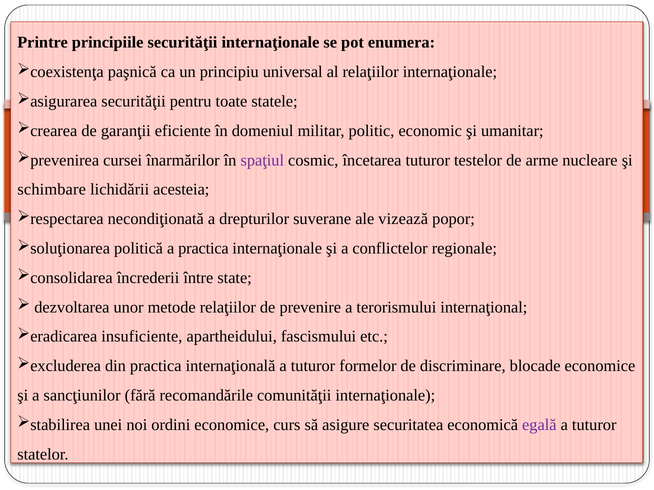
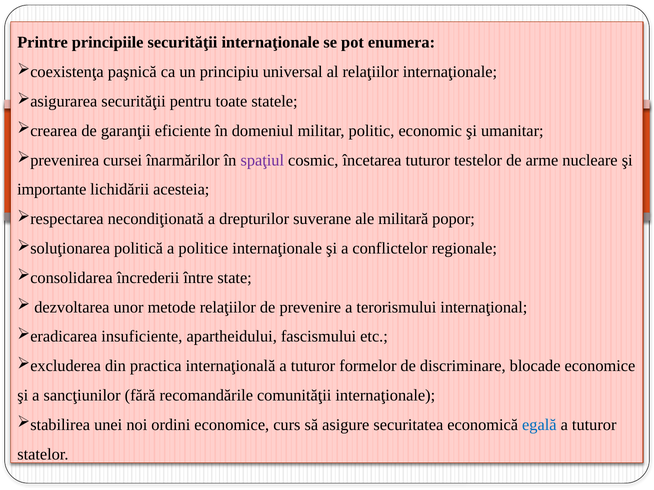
schimbare: schimbare -> importante
vizează: vizează -> militară
a practica: practica -> politice
egală colour: purple -> blue
